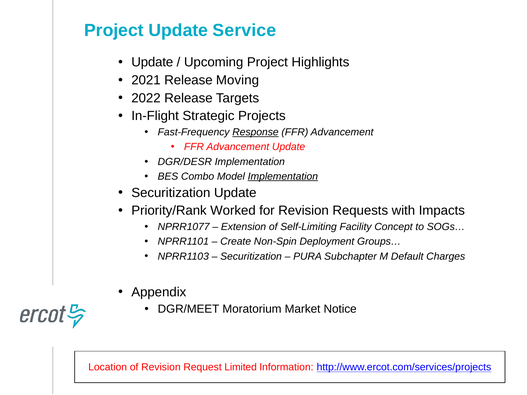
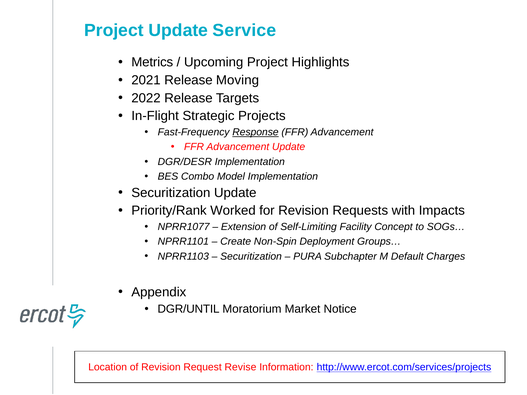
Update at (152, 62): Update -> Metrics
Implementation at (283, 177) underline: present -> none
DGR/MEET: DGR/MEET -> DGR/UNTIL
Limited: Limited -> Revise
